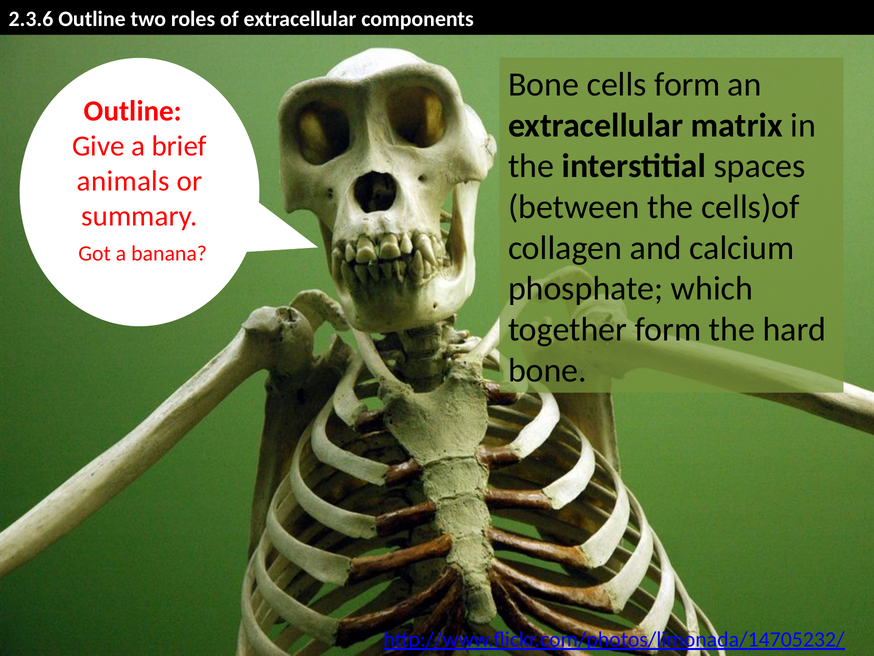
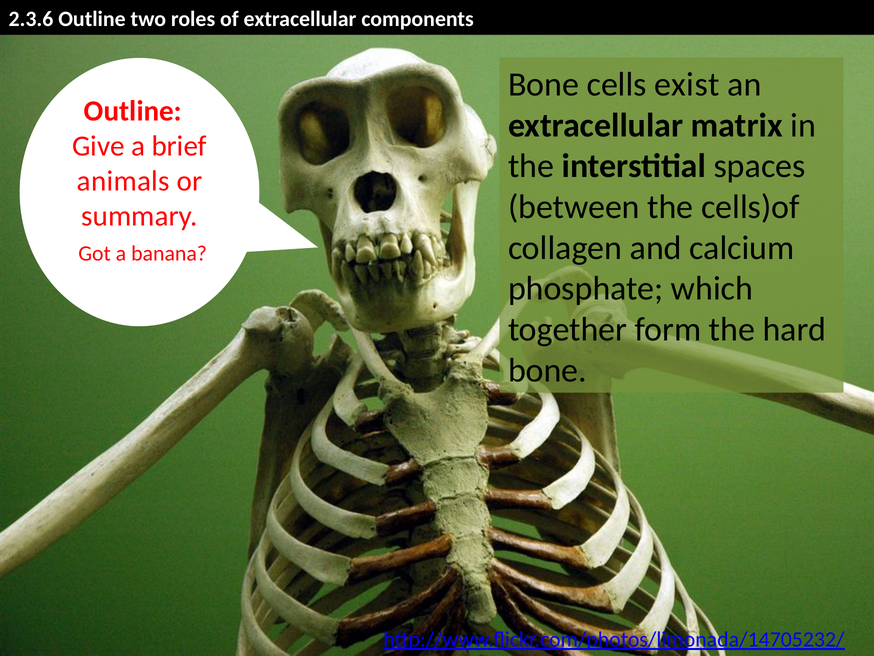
cells form: form -> exist
